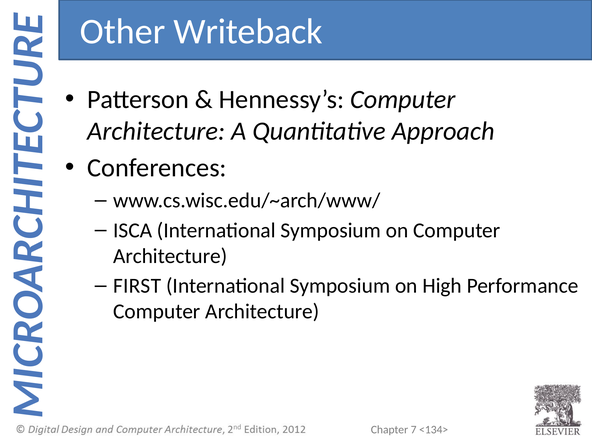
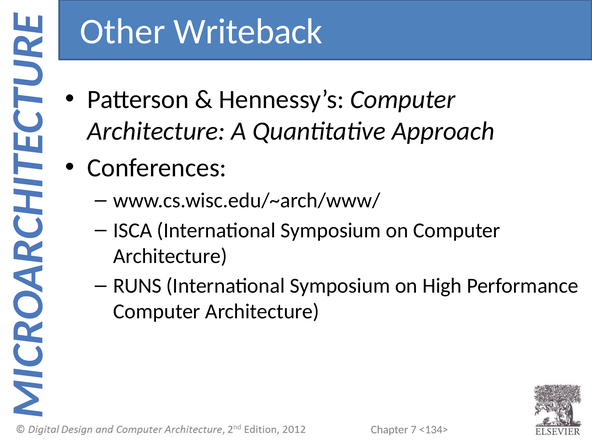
FIRST: FIRST -> RUNS
